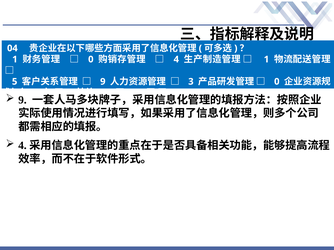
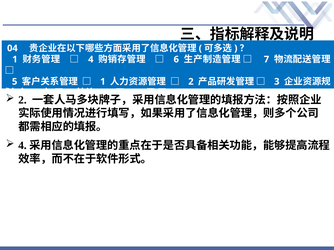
0 at (91, 59): 0 -> 4
4: 4 -> 6
1 at (266, 59): 1 -> 7
9 at (103, 82): 9 -> 1
3 at (191, 82): 3 -> 2
0 at (277, 82): 0 -> 3
9 at (22, 100): 9 -> 2
